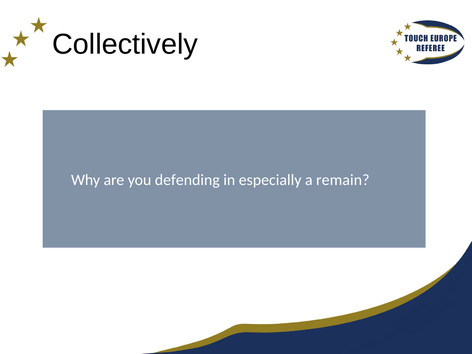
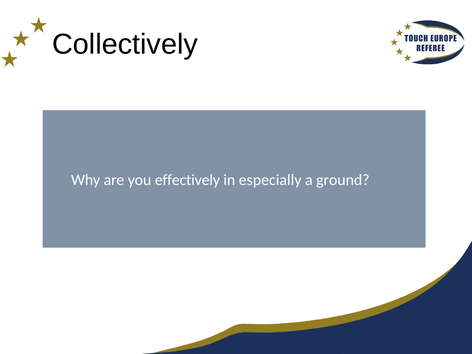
defending: defending -> effectively
remain: remain -> ground
